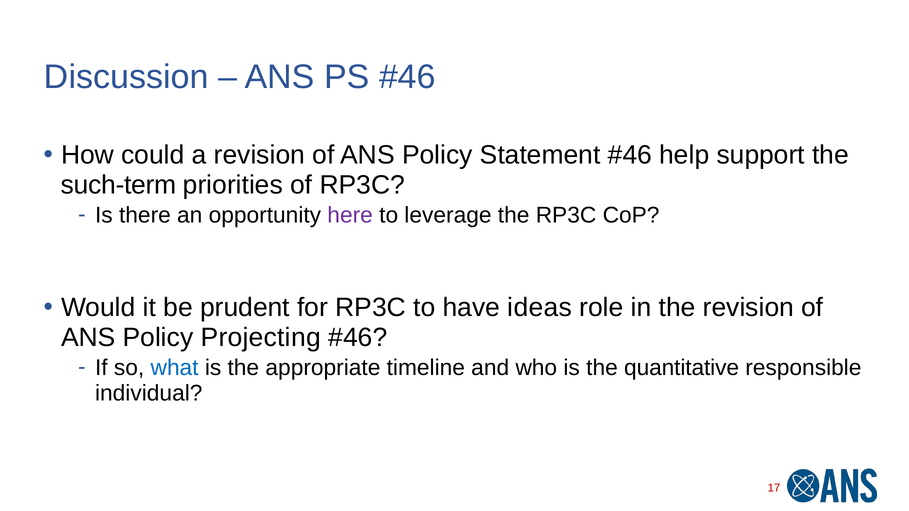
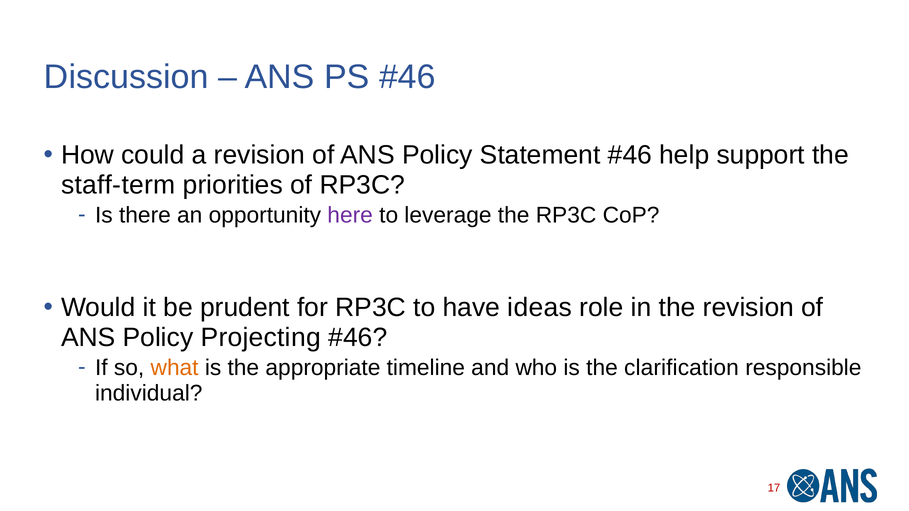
such-term: such-term -> staff-term
what colour: blue -> orange
quantitative: quantitative -> clarification
